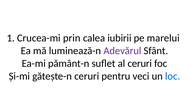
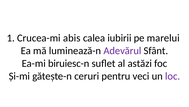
prin: prin -> abis
pământ-n: pământ-n -> biruiesc-n
al ceruri: ceruri -> astăzi
loc colour: blue -> purple
